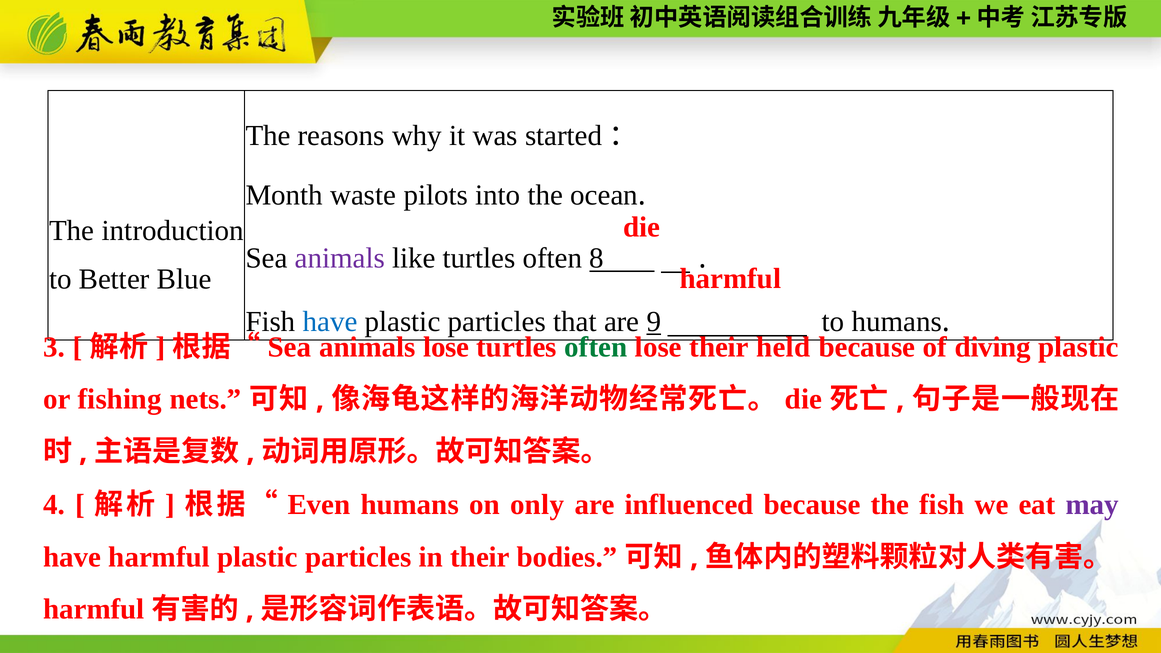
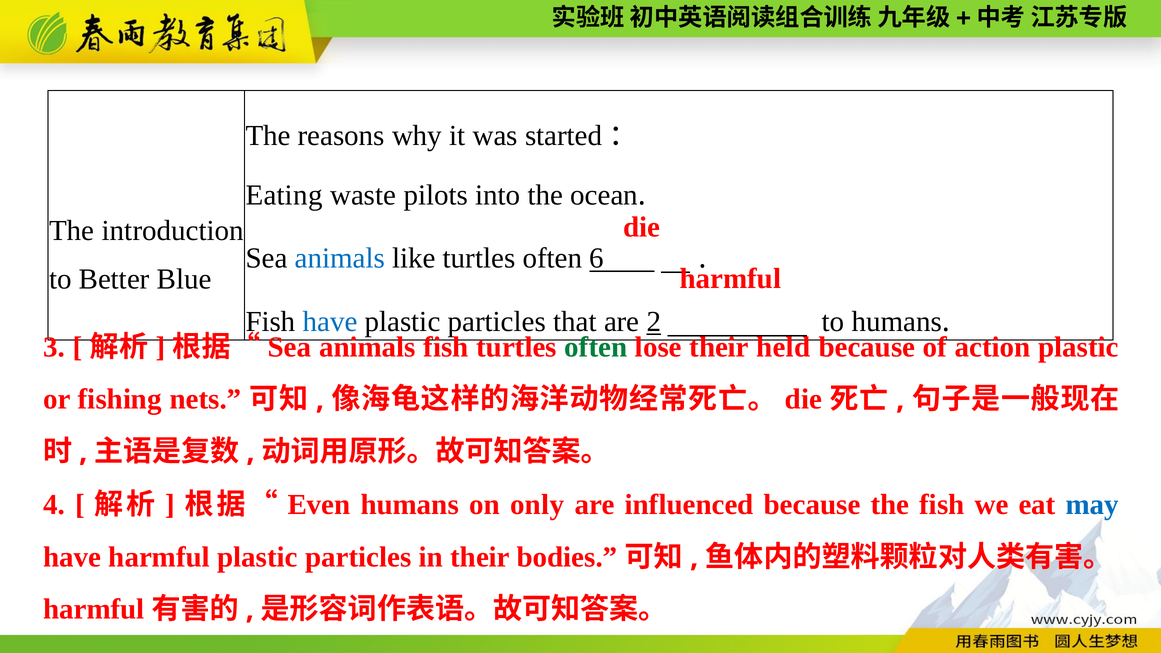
Month: Month -> Eating
animals at (340, 258) colour: purple -> blue
8: 8 -> 6
9: 9 -> 2
animals lose: lose -> fish
diving: diving -> action
may colour: purple -> blue
